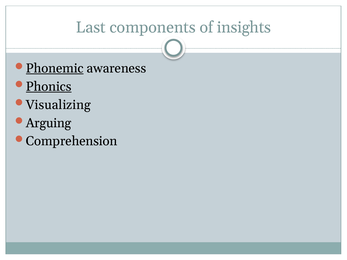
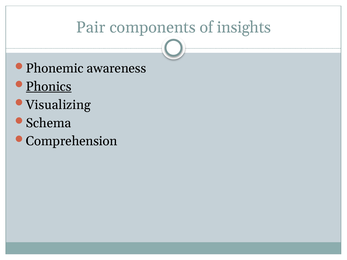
Last: Last -> Pair
Phonemic underline: present -> none
Arguing: Arguing -> Schema
